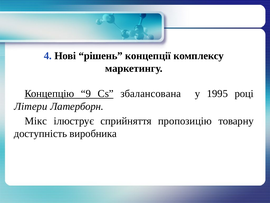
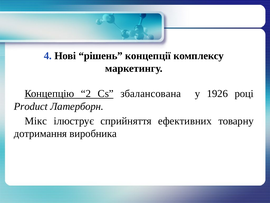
9: 9 -> 2
1995: 1995 -> 1926
Літери: Літери -> Product
пропозицію: пропозицію -> ефективних
доступність: доступність -> дотримання
